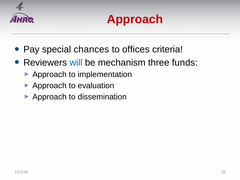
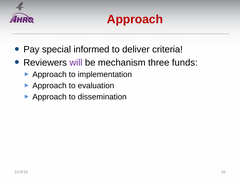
chances: chances -> informed
offices: offices -> deliver
will colour: blue -> purple
